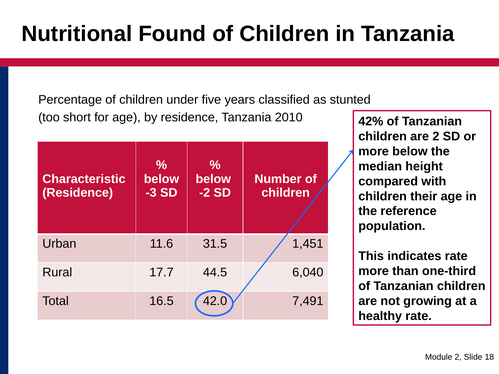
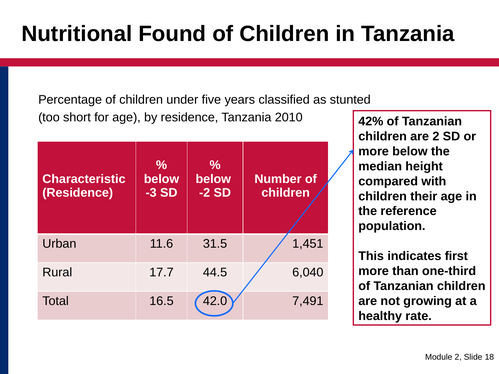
indicates rate: rate -> first
